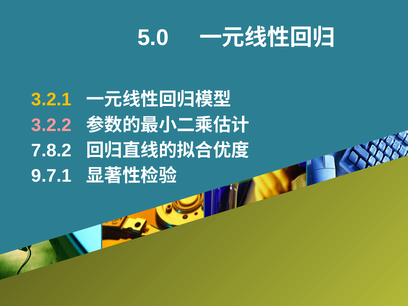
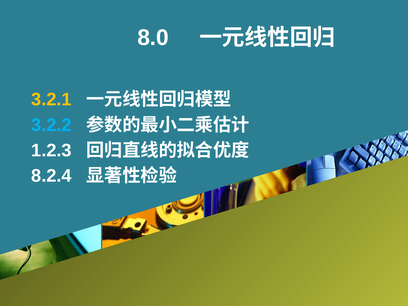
5.0: 5.0 -> 8.0
3.2.2 colour: pink -> light blue
7.8.2: 7.8.2 -> 1.2.3
9.7.1: 9.7.1 -> 8.2.4
